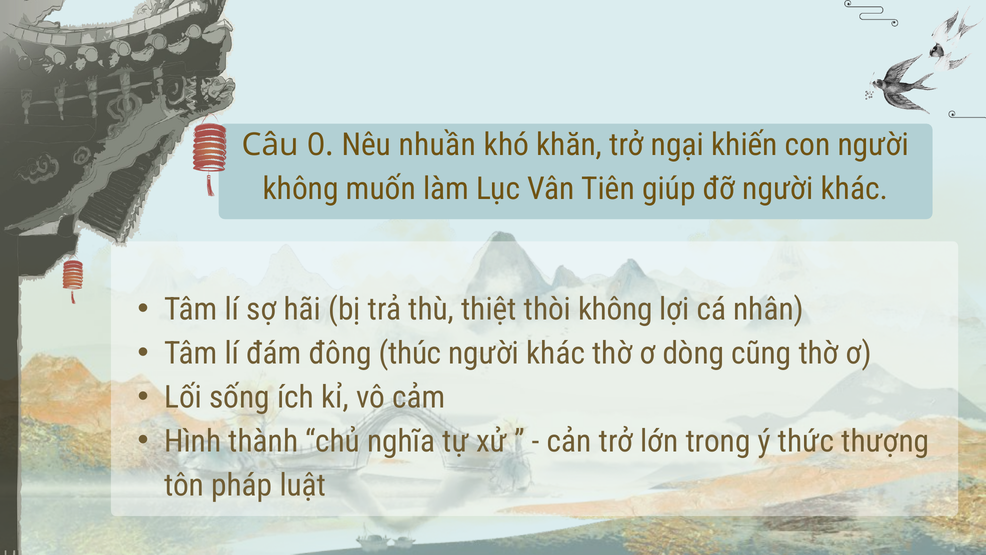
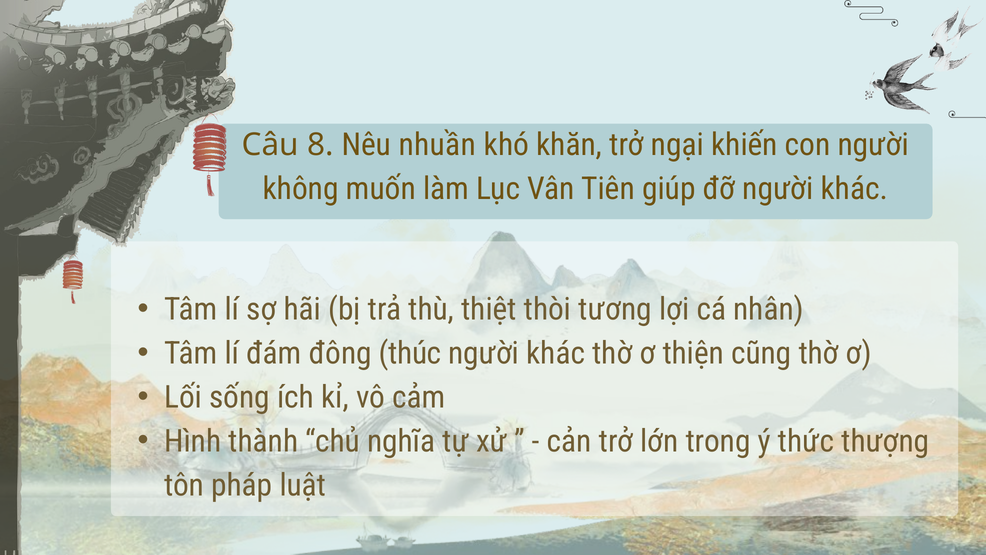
0: 0 -> 8
thòi không: không -> tương
dòng: dòng -> thiện
